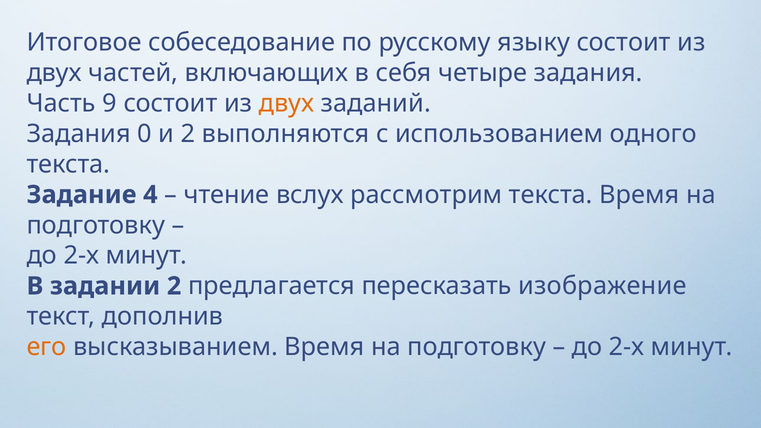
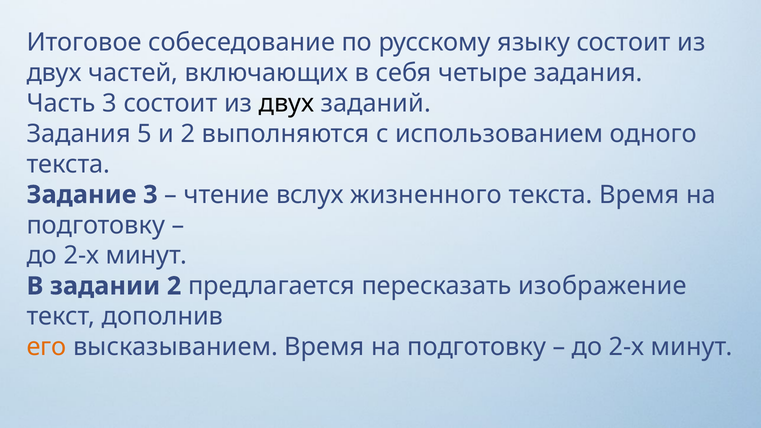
Часть 9: 9 -> 3
двух at (287, 103) colour: orange -> black
0: 0 -> 5
Задание 4: 4 -> 3
рассмотрим: рассмотрим -> жизненного
